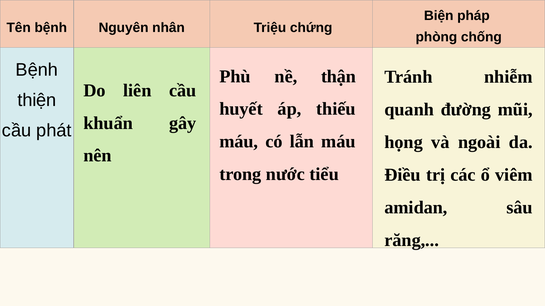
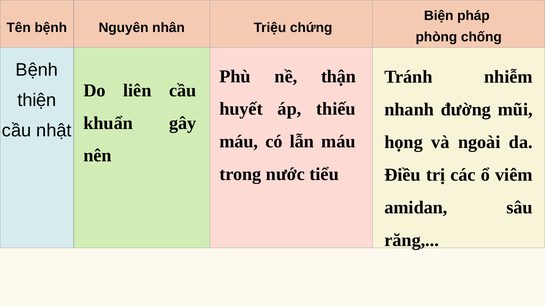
quanh: quanh -> nhanh
phát: phát -> nhật
